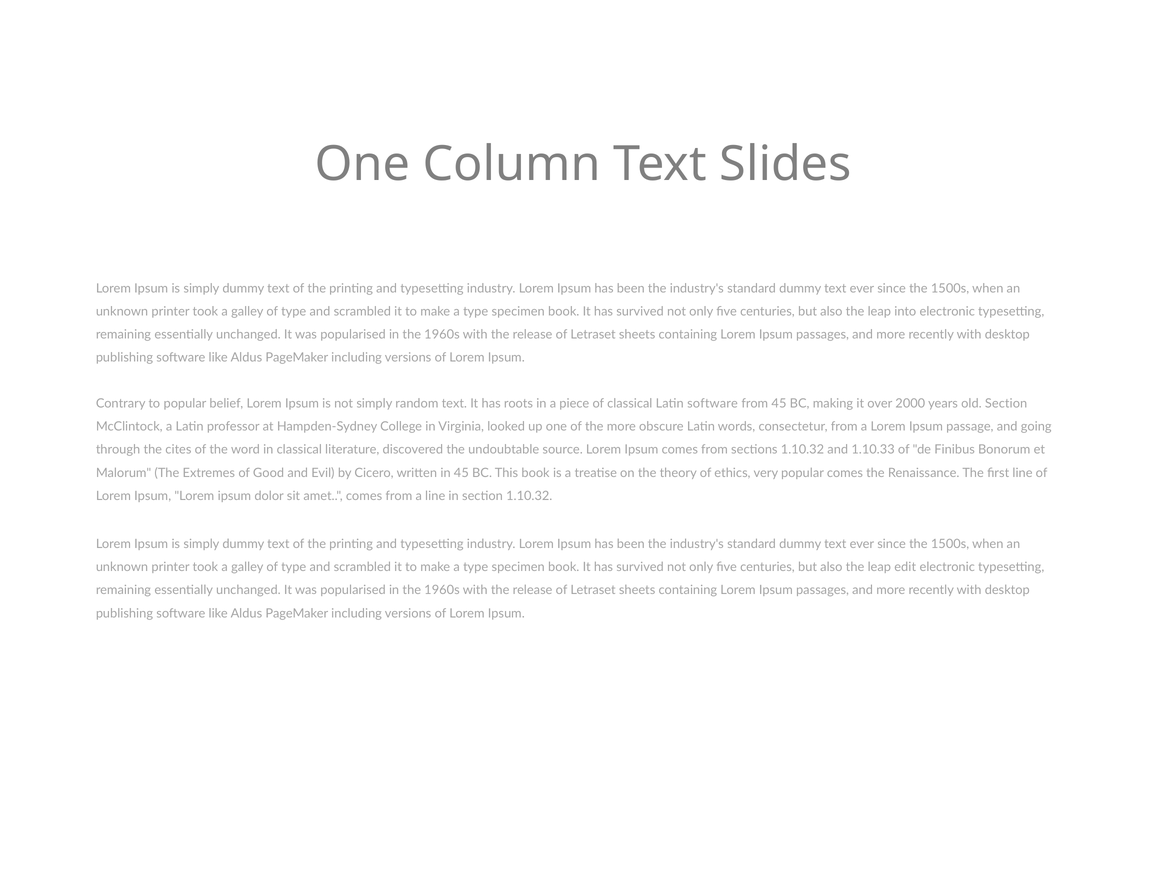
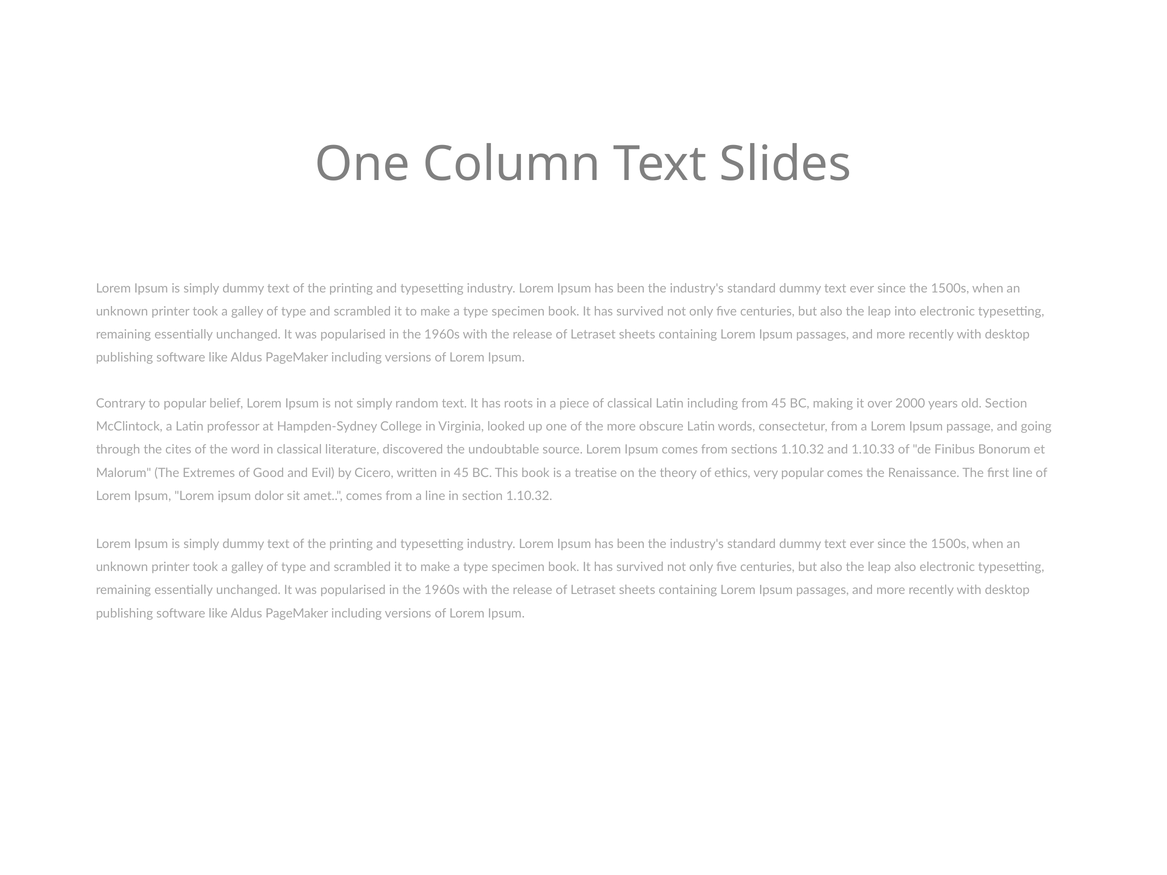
Latin software: software -> including
leap edit: edit -> also
